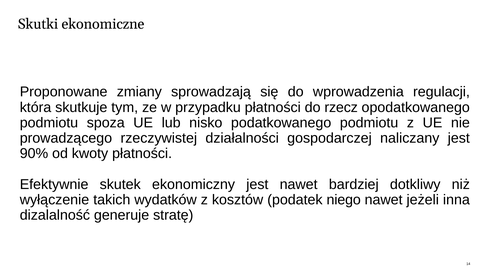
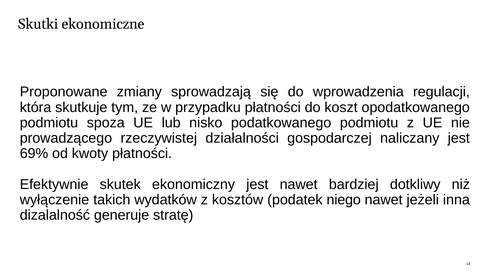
rzecz: rzecz -> koszt
90%: 90% -> 69%
